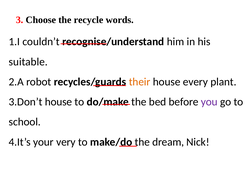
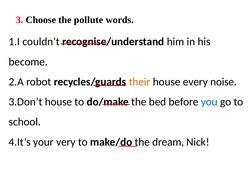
recycle: recycle -> pollute
suitable: suitable -> become
plant: plant -> noise
you colour: purple -> blue
